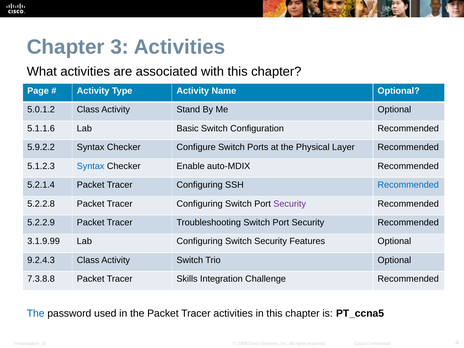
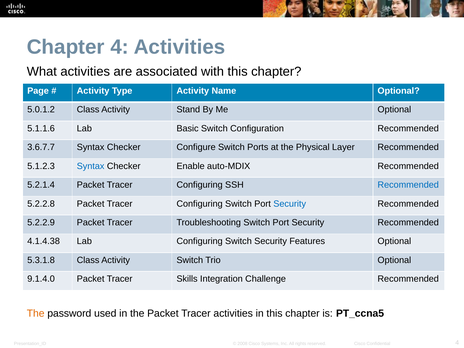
Chapter 3: 3 -> 4
5.9.2.2: 5.9.2.2 -> 3.6.7.7
Security at (290, 204) colour: purple -> blue
3.1.9.99: 3.1.9.99 -> 4.1.4.38
9.2.4.3: 9.2.4.3 -> 5.3.1.8
7.3.8.8: 7.3.8.8 -> 9.1.4.0
The at (36, 314) colour: blue -> orange
